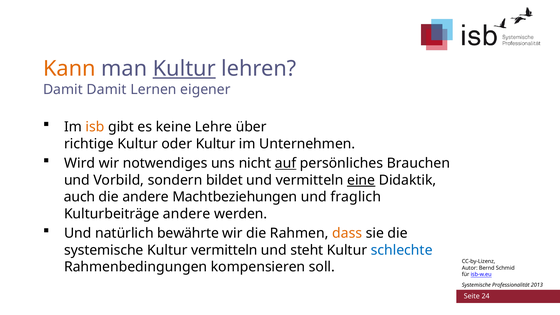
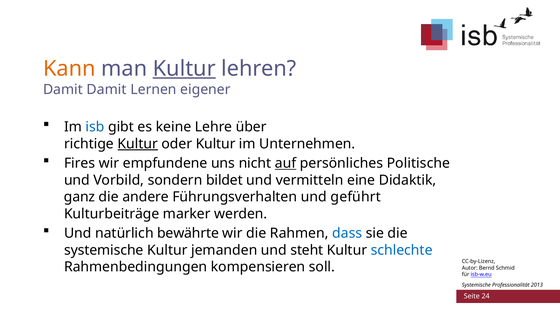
isb colour: orange -> blue
Kultur at (138, 144) underline: none -> present
Wird: Wird -> Fires
notwendiges: notwendiges -> empfundene
Brauchen: Brauchen -> Politische
eine underline: present -> none
auch: auch -> ganz
Machtbeziehungen: Machtbeziehungen -> Führungsverhalten
fraglich: fraglich -> geführt
Kulturbeiträge andere: andere -> marker
dass colour: orange -> blue
Kultur vermitteln: vermitteln -> jemanden
